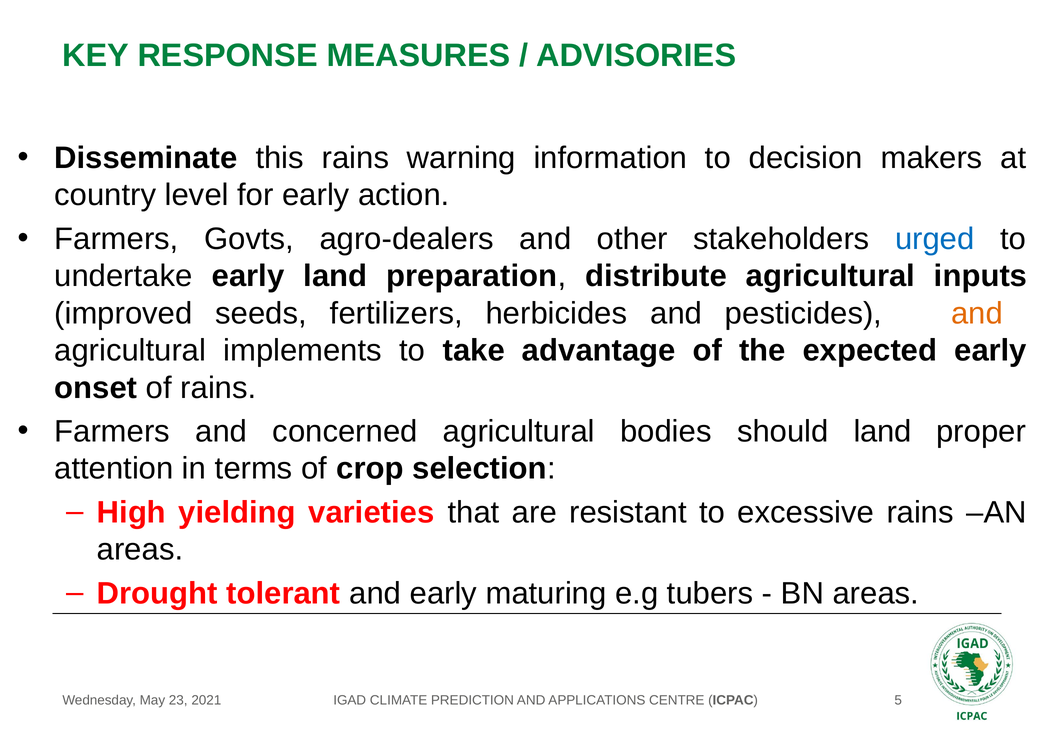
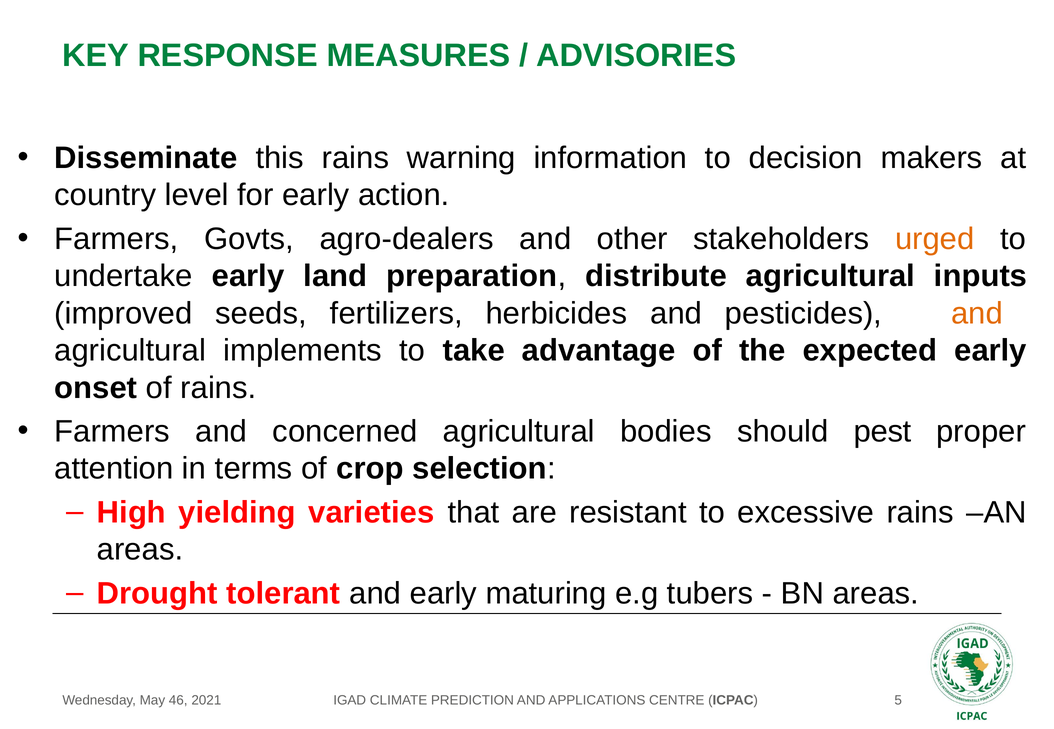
urged colour: blue -> orange
should land: land -> pest
23: 23 -> 46
